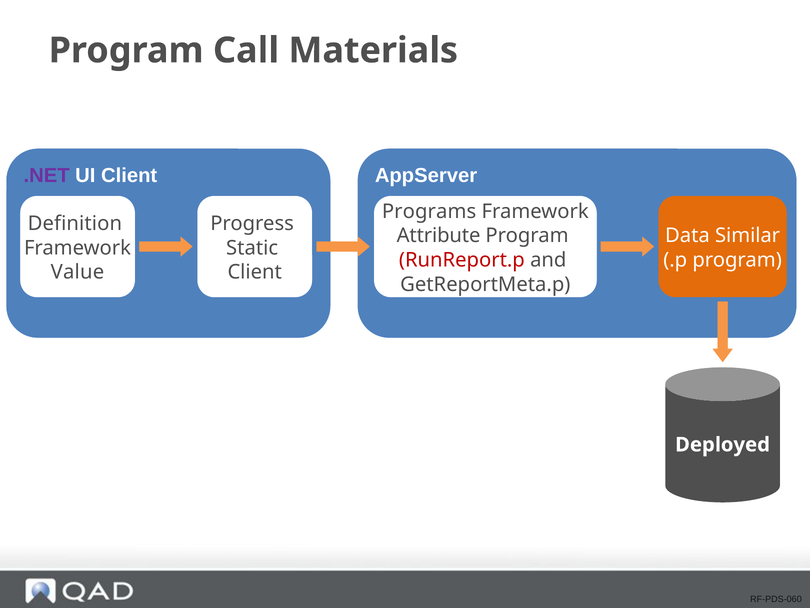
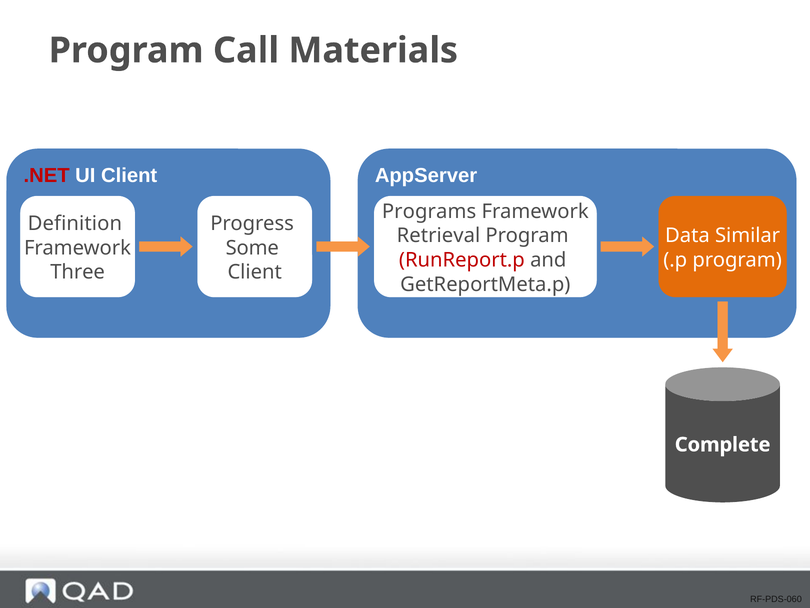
.NET colour: purple -> red
Attribute: Attribute -> Retrieval
Static: Static -> Some
Value: Value -> Three
Deployed: Deployed -> Complete
